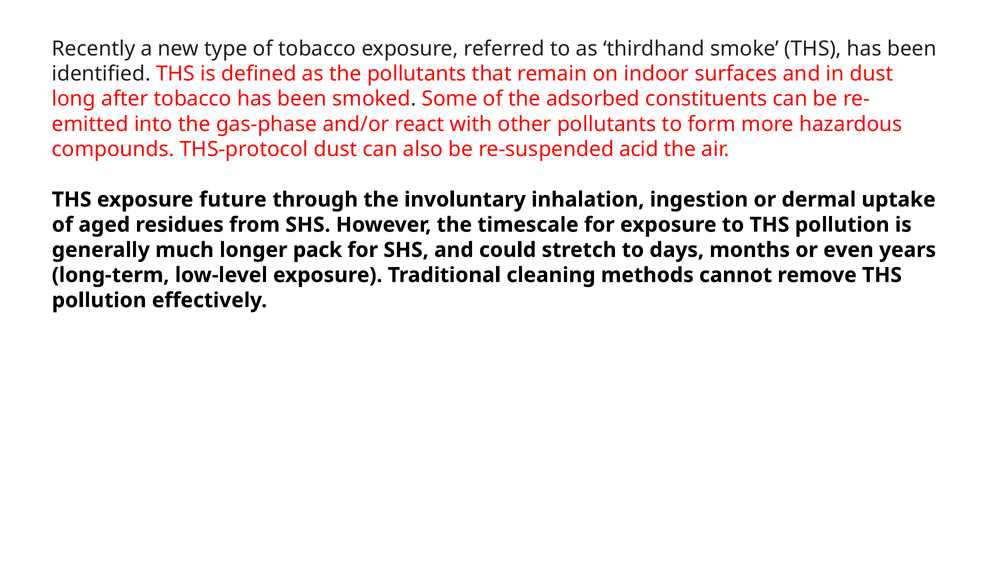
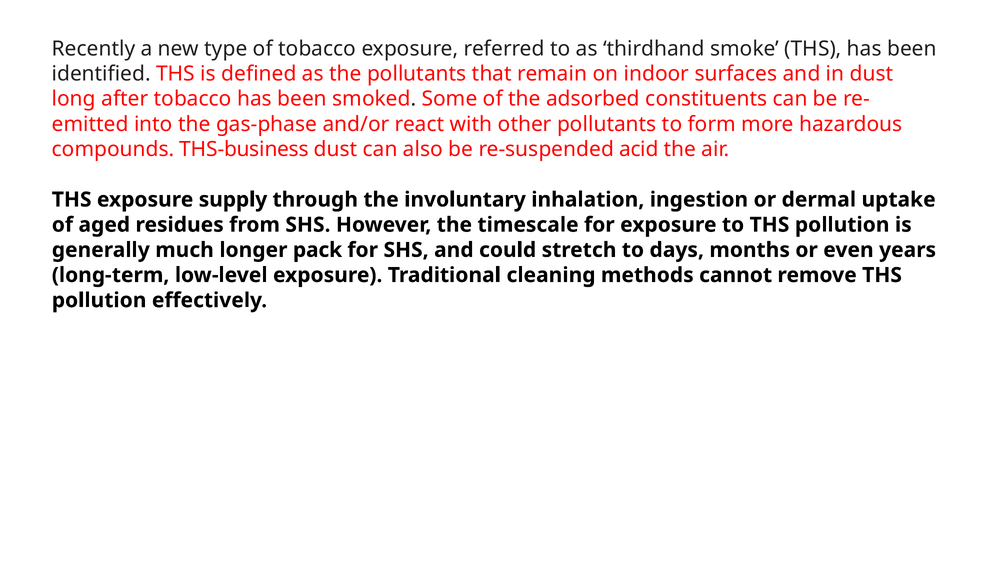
THS-protocol: THS-protocol -> THS-business
future: future -> supply
